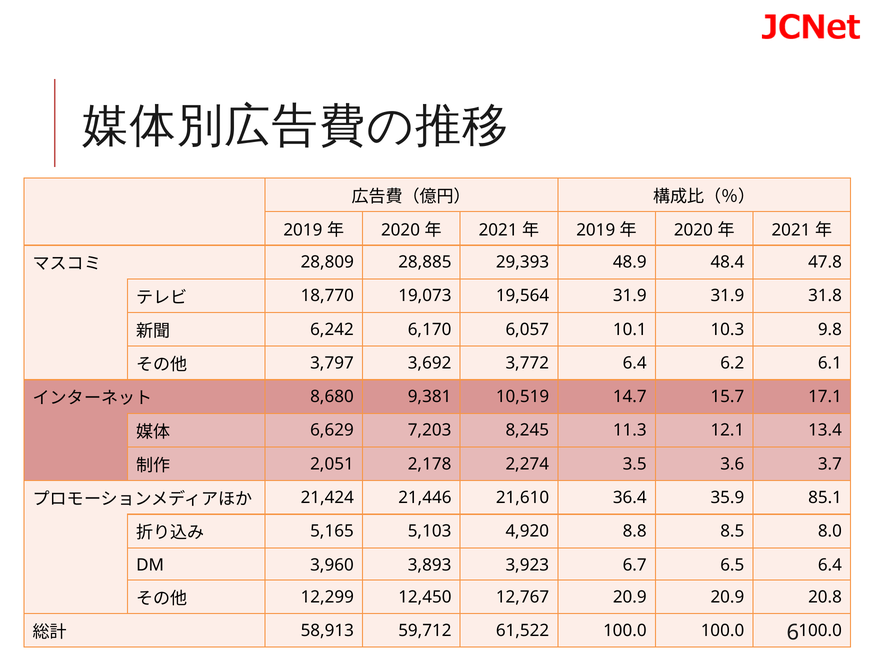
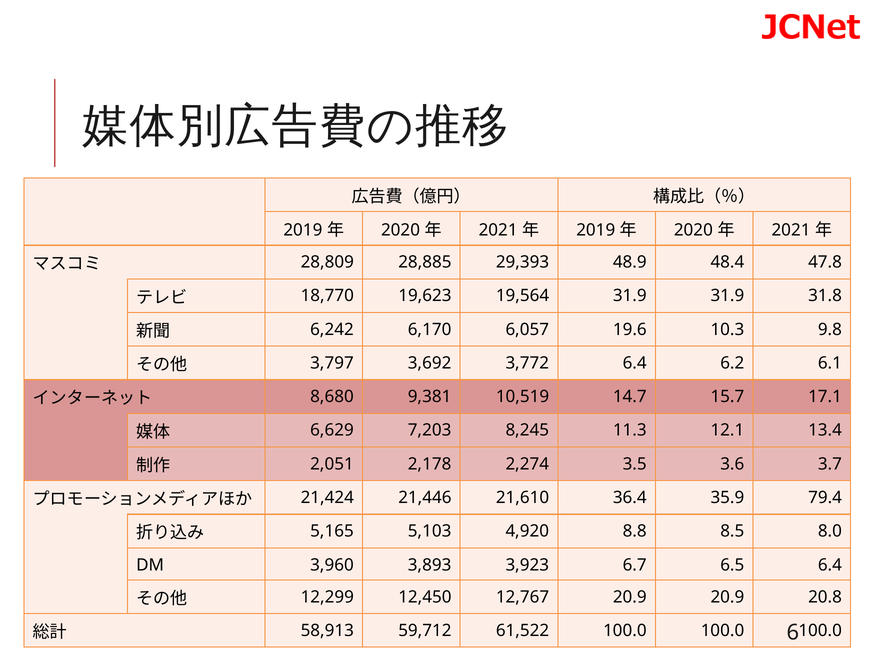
19,073: 19,073 -> 19,623
10.1: 10.1 -> 19.6
85.1: 85.1 -> 79.4
